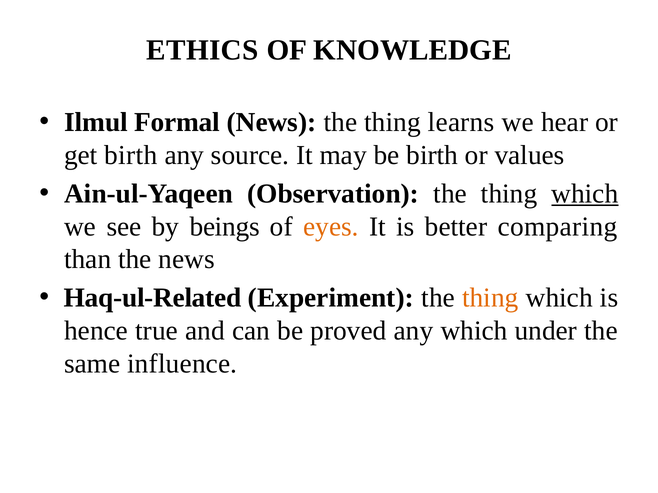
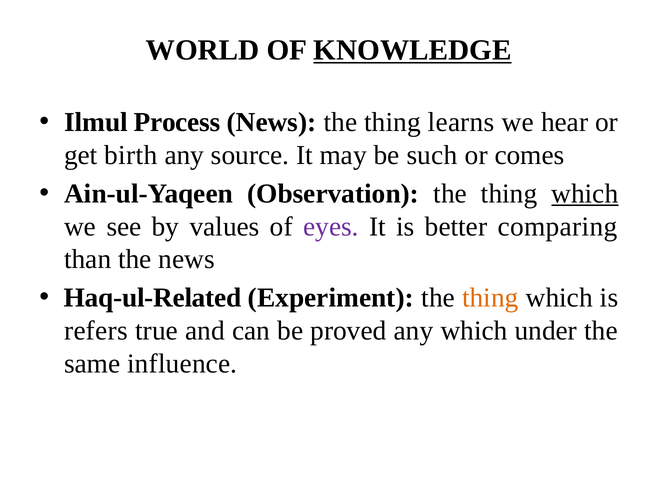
ETHICS: ETHICS -> WORLD
KNOWLEDGE underline: none -> present
Formal: Formal -> Process
be birth: birth -> such
values: values -> comes
beings: beings -> values
eyes colour: orange -> purple
hence: hence -> refers
